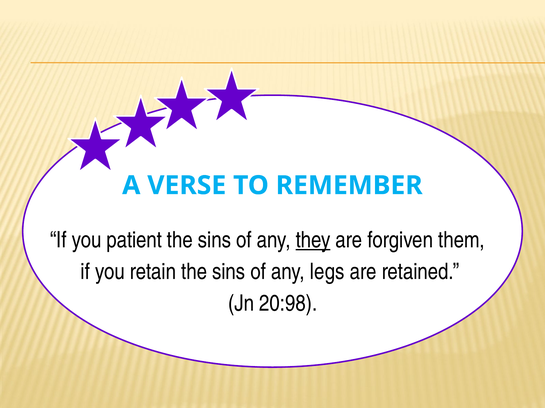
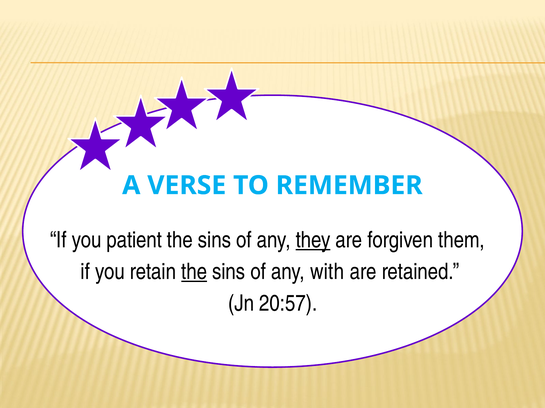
the at (194, 272) underline: none -> present
legs: legs -> with
20:98: 20:98 -> 20:57
